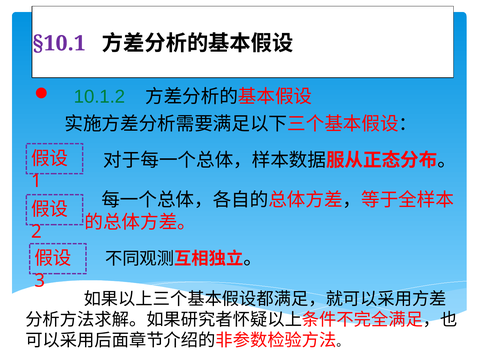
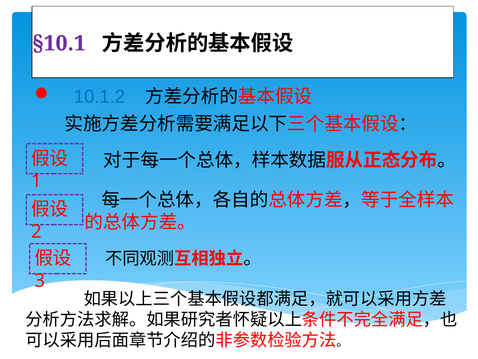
10.1.2 colour: green -> blue
